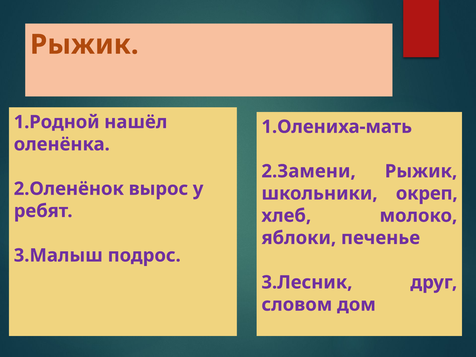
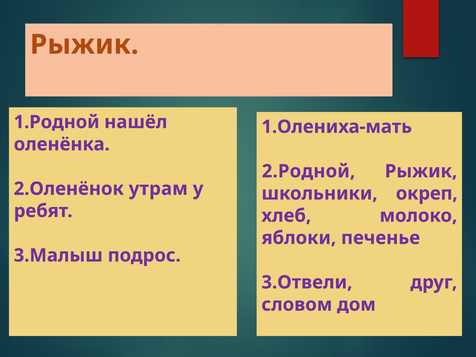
2.Замени: 2.Замени -> 2.Родной
вырос: вырос -> утрам
3.Лесник: 3.Лесник -> 3.Отвели
